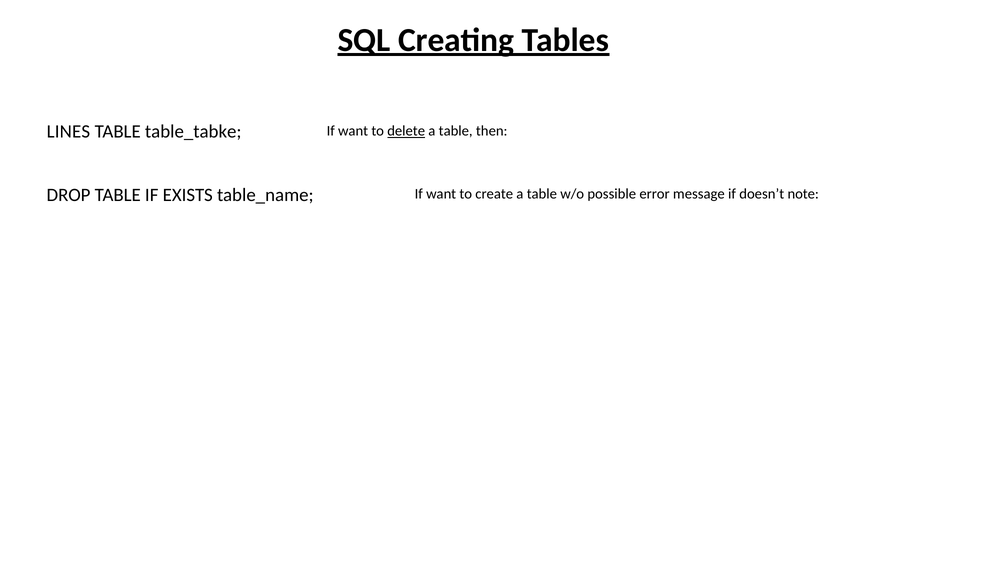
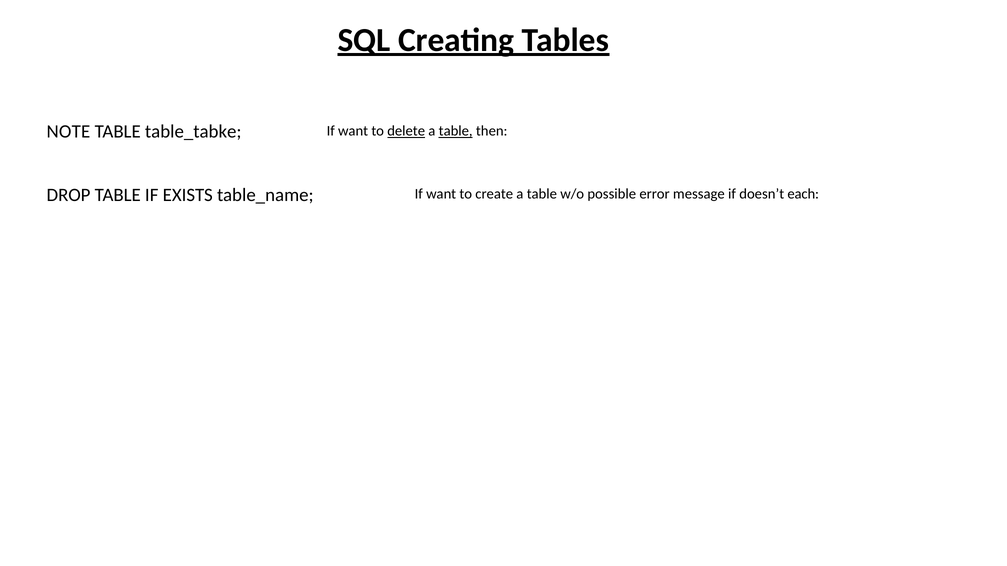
LINES: LINES -> NOTE
table at (456, 131) underline: none -> present
note: note -> each
